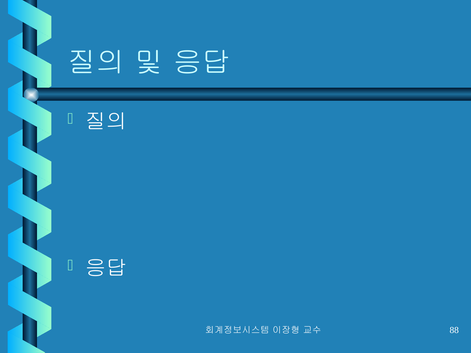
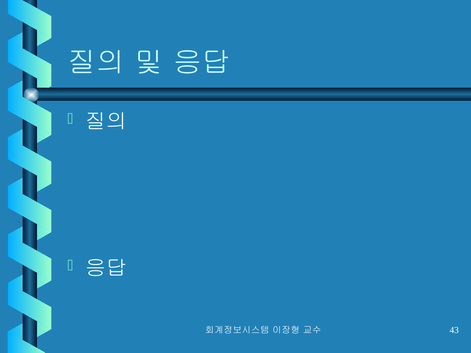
88: 88 -> 43
